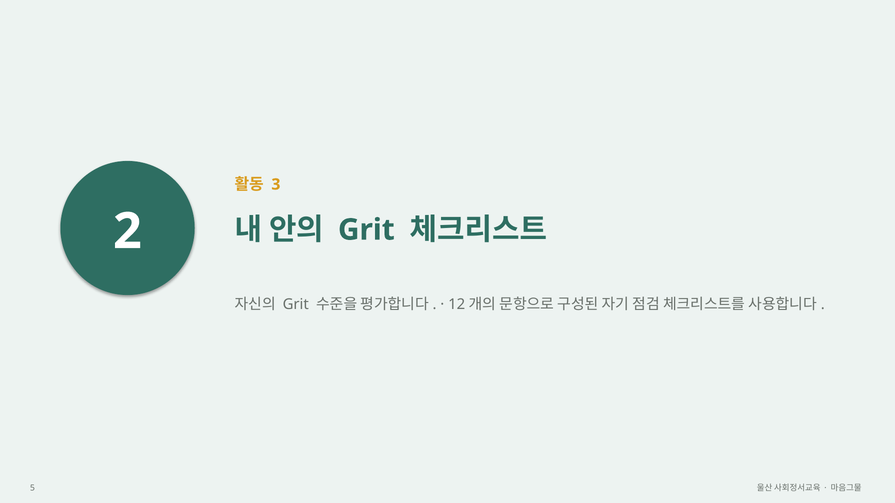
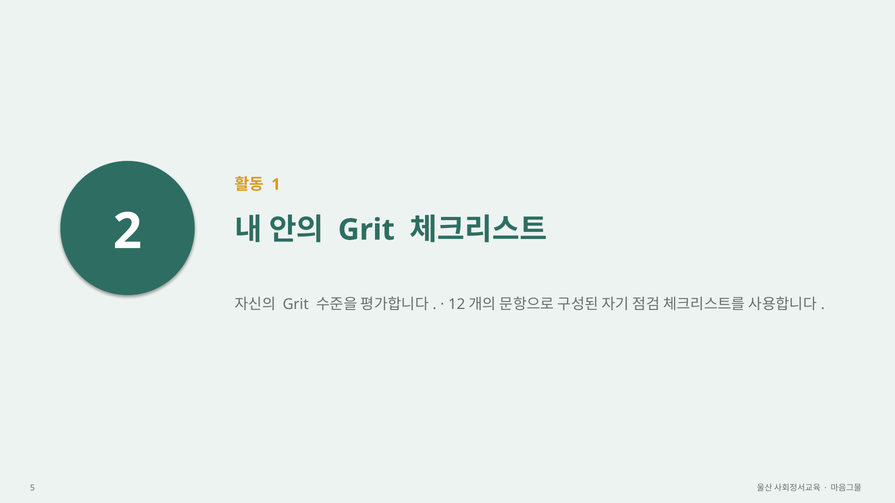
3: 3 -> 1
